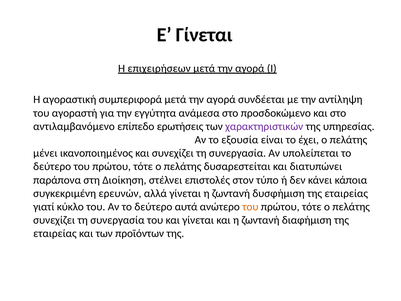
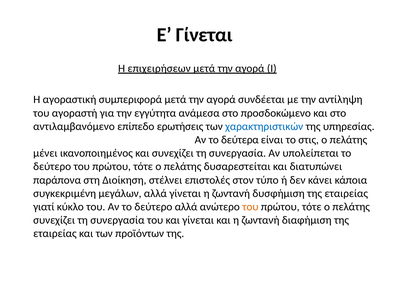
χαρακτηριστικών colour: purple -> blue
εξουσία: εξουσία -> δεύτερα
έχει: έχει -> στις
ερευνών: ερευνών -> μεγάλων
δεύτερο αυτά: αυτά -> αλλά
